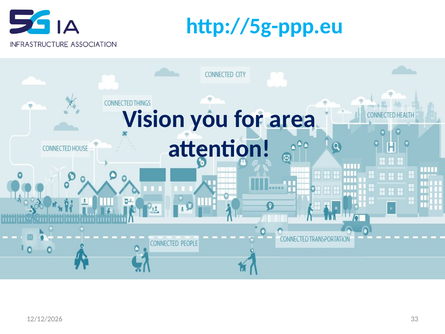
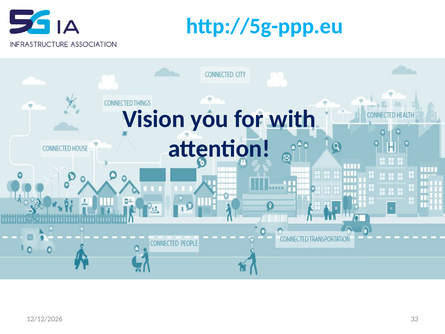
area: area -> with
